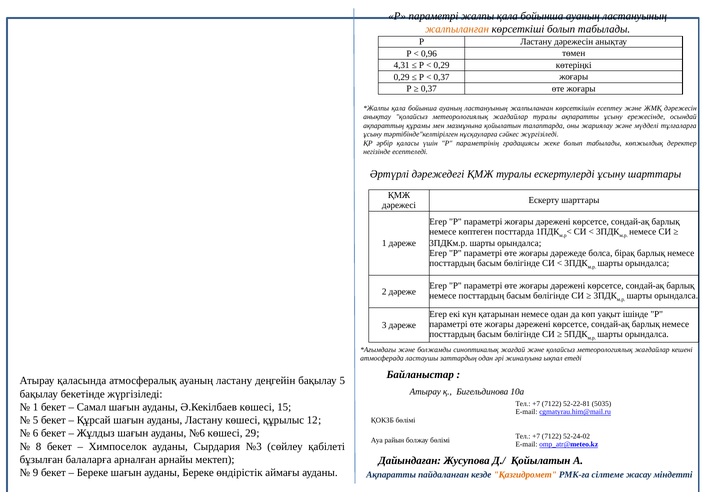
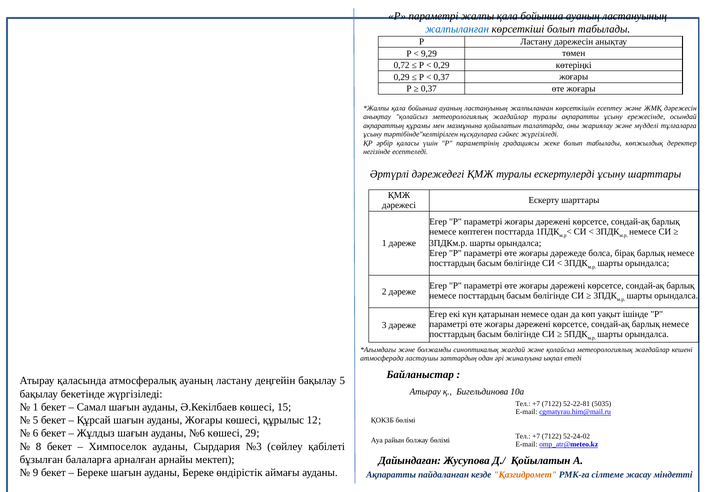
жалпыланған at (457, 29) colour: orange -> blue
0,96: 0,96 -> 9,29
4,31: 4,31 -> 0,72
ауданы Ластану: Ластану -> Жоғары
